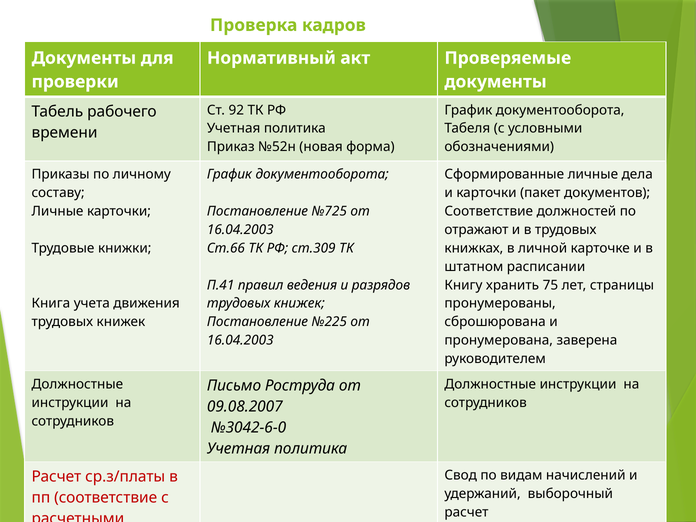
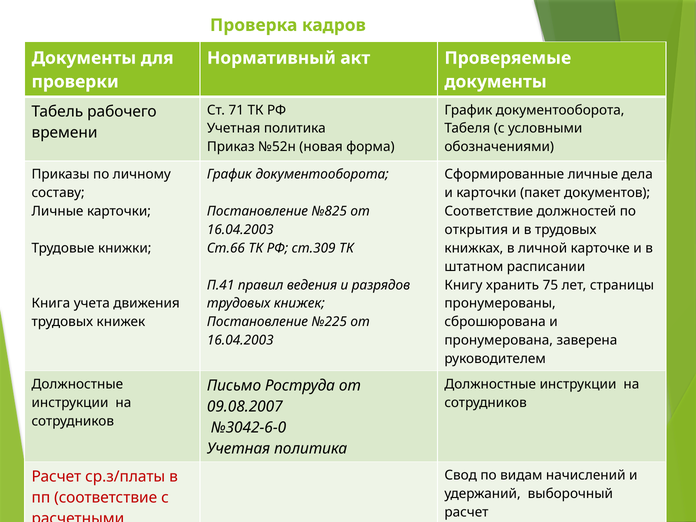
92: 92 -> 71
№725: №725 -> №825
отражают: отражают -> открытия
